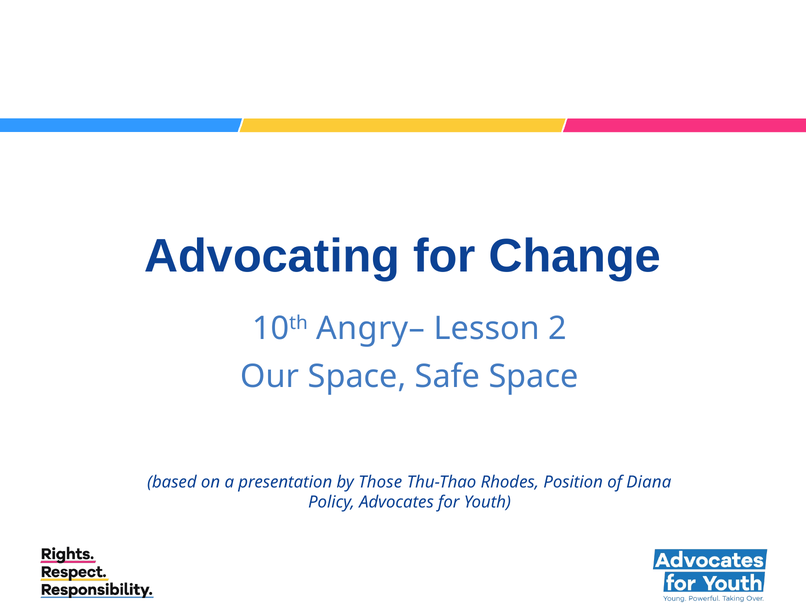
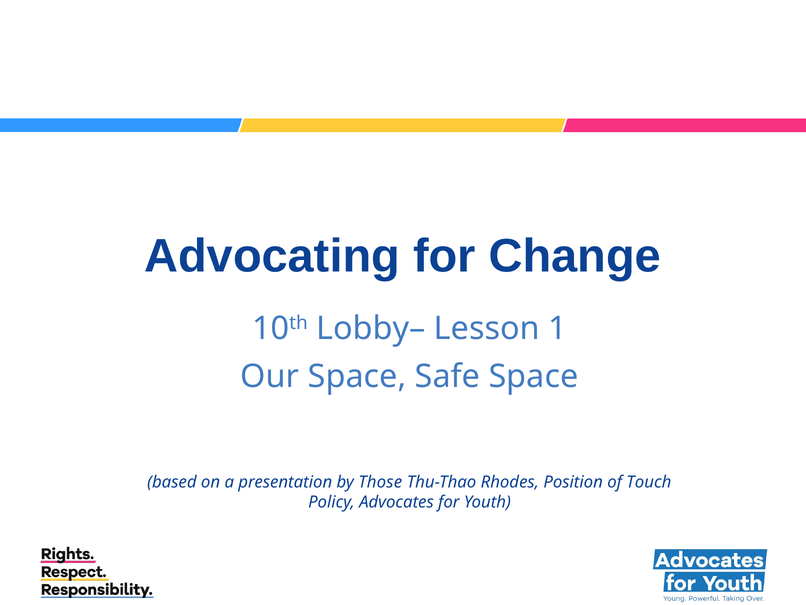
Angry–: Angry– -> Lobby–
2: 2 -> 1
Diana: Diana -> Touch
